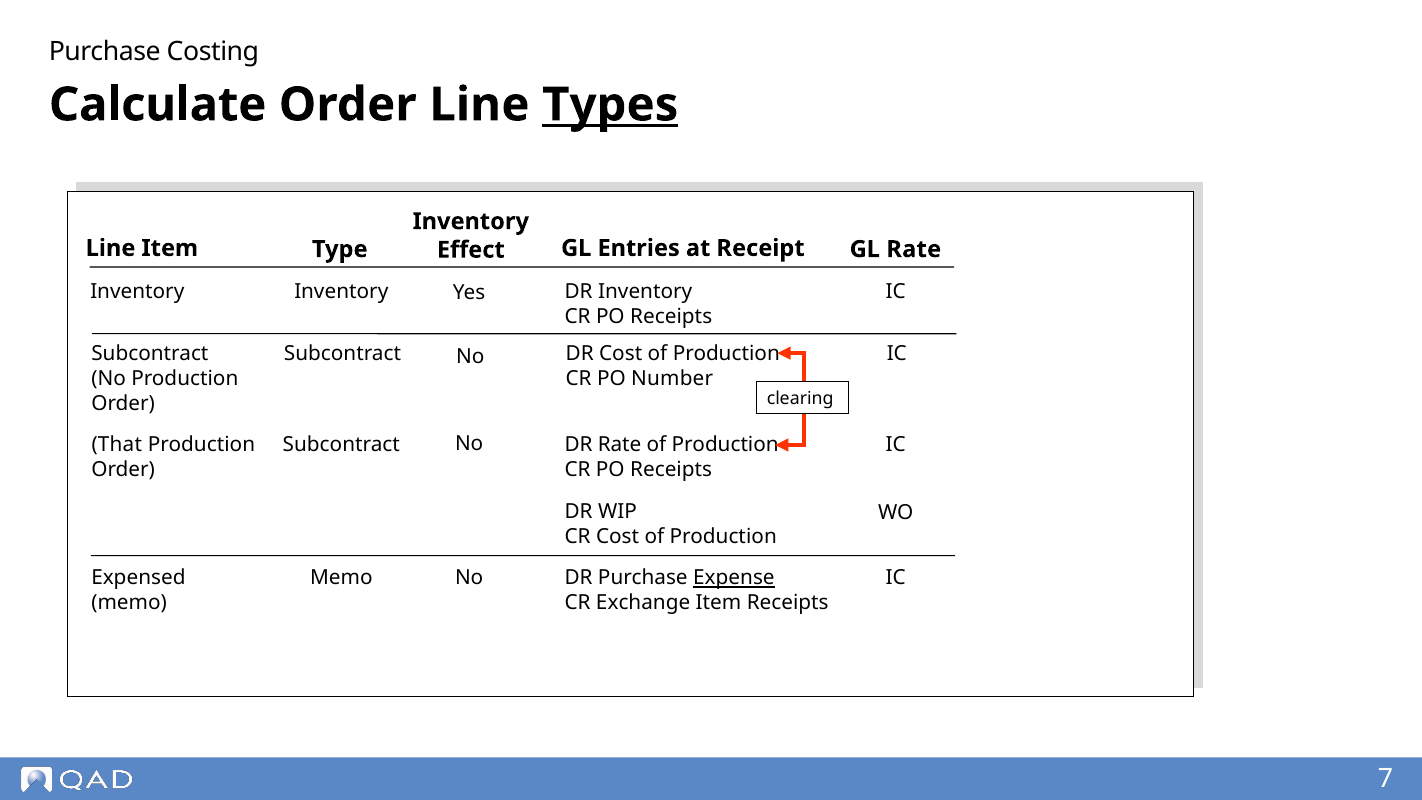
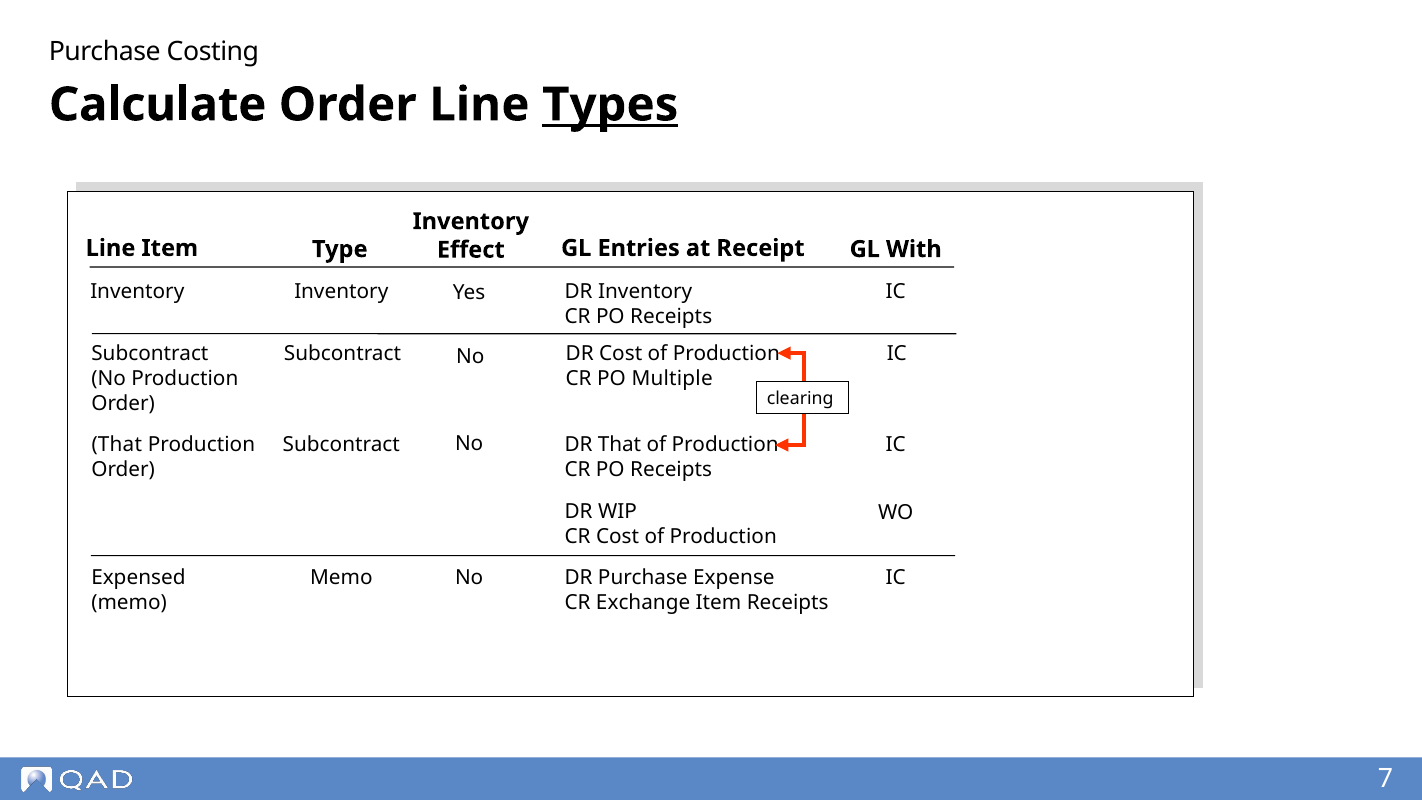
GL Rate: Rate -> With
Number: Number -> Multiple
DR Rate: Rate -> That
Expense underline: present -> none
